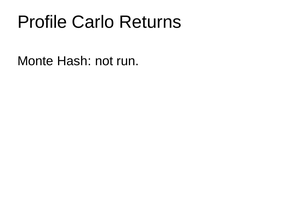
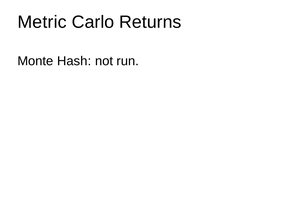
Profile: Profile -> Metric
